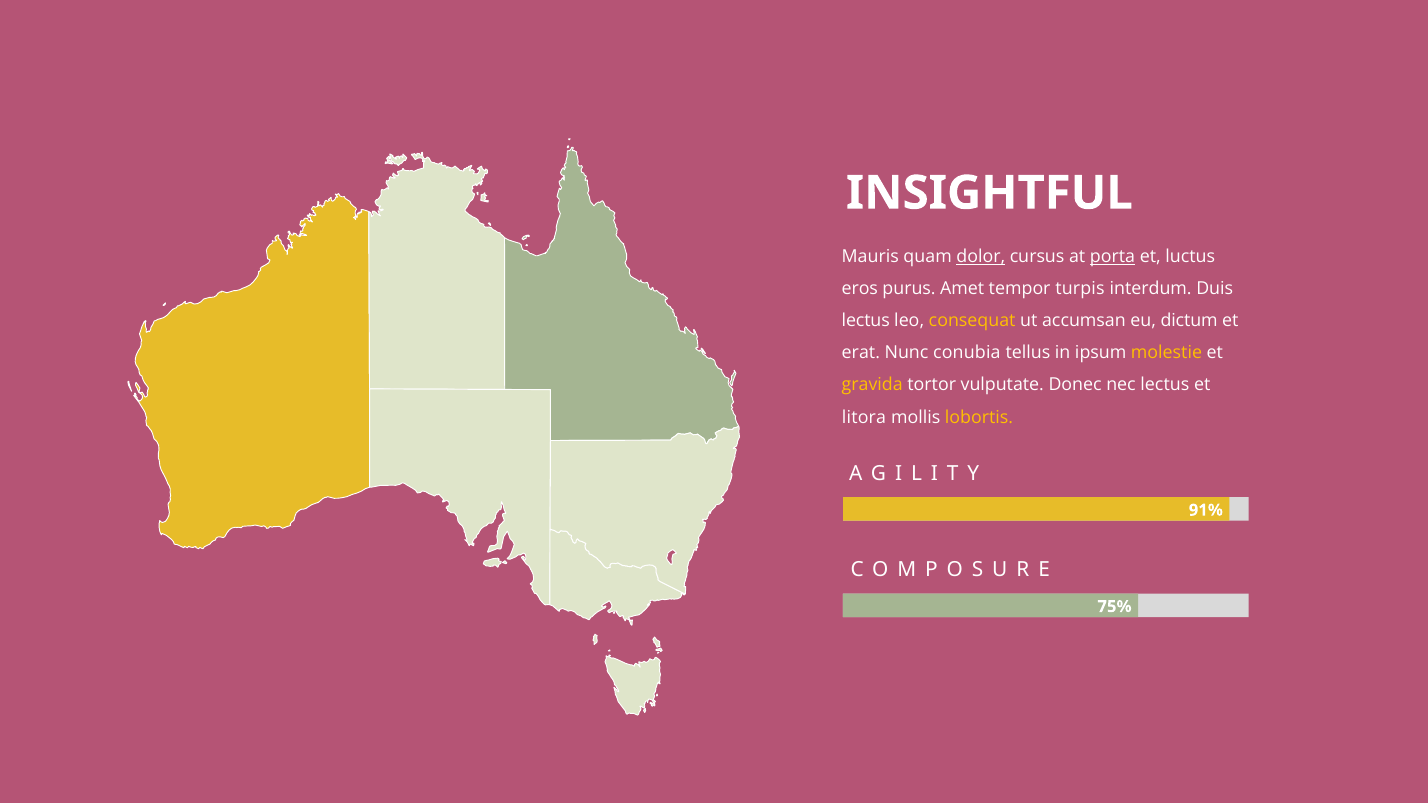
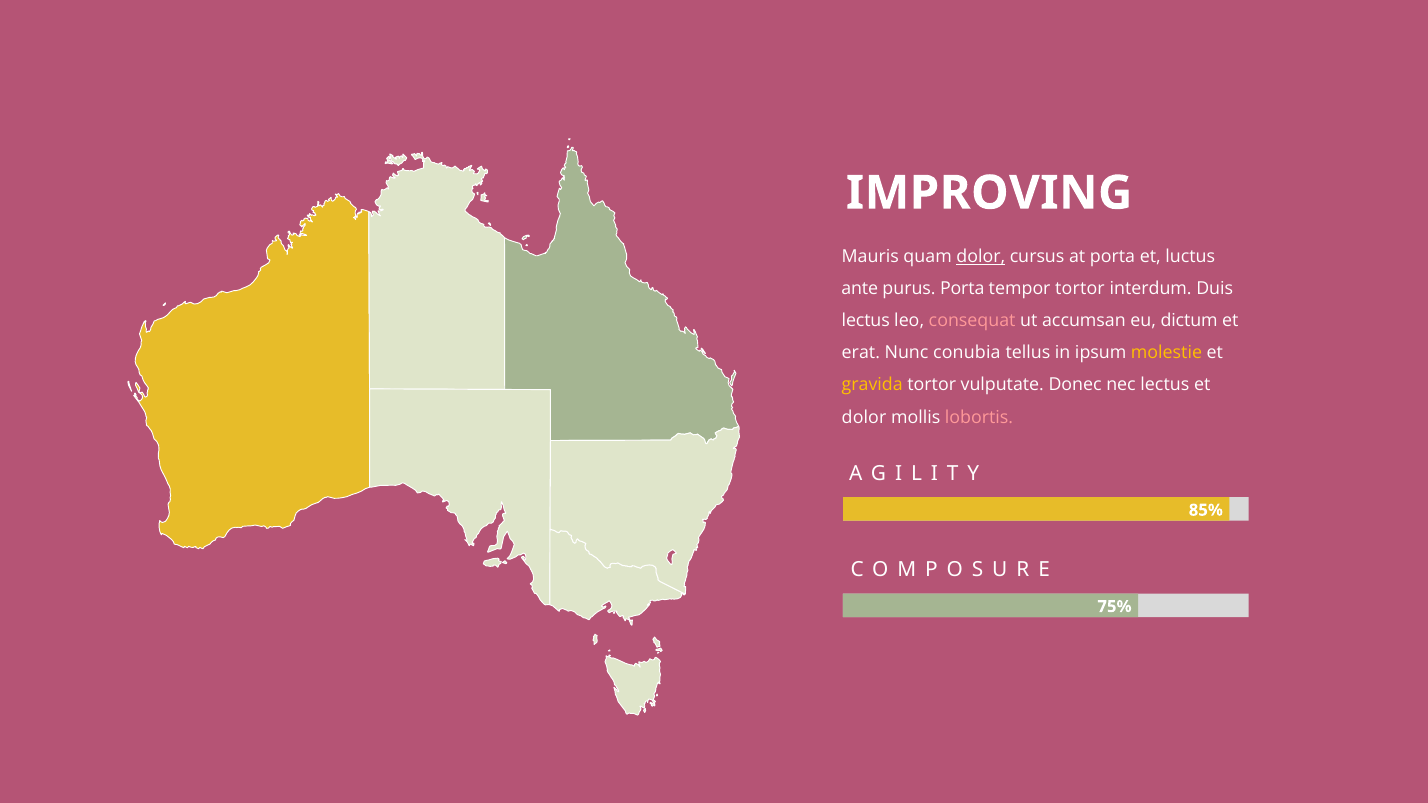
INSIGHTFUL: INSIGHTFUL -> IMPROVING
porta at (1113, 257) underline: present -> none
eros: eros -> ante
purus Amet: Amet -> Porta
tempor turpis: turpis -> tortor
consequat colour: yellow -> pink
litora at (864, 417): litora -> dolor
lobortis colour: yellow -> pink
91%: 91% -> 85%
